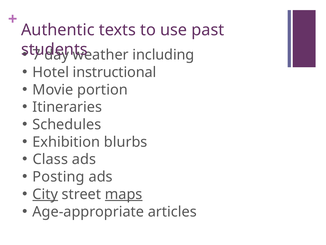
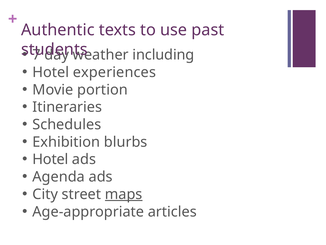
instructional: instructional -> experiences
Class at (50, 159): Class -> Hotel
Posting: Posting -> Agenda
City underline: present -> none
